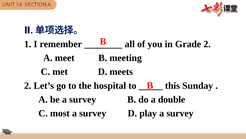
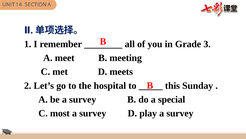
Grade 2: 2 -> 3
double: double -> special
